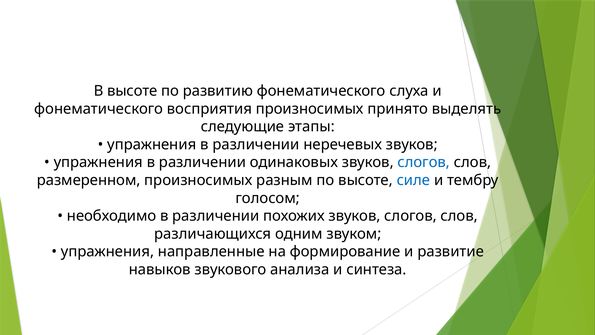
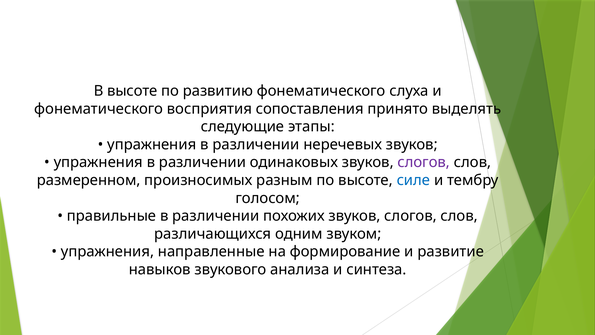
восприятия произносимых: произносимых -> сопоставления
слогов at (424, 162) colour: blue -> purple
необходимо: необходимо -> правильные
